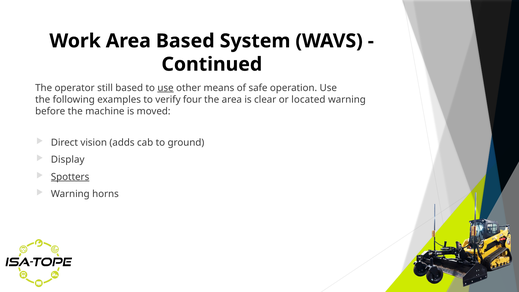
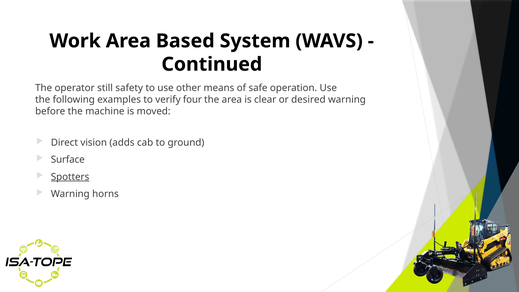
still based: based -> safety
use at (166, 88) underline: present -> none
located: located -> desired
Display: Display -> Surface
